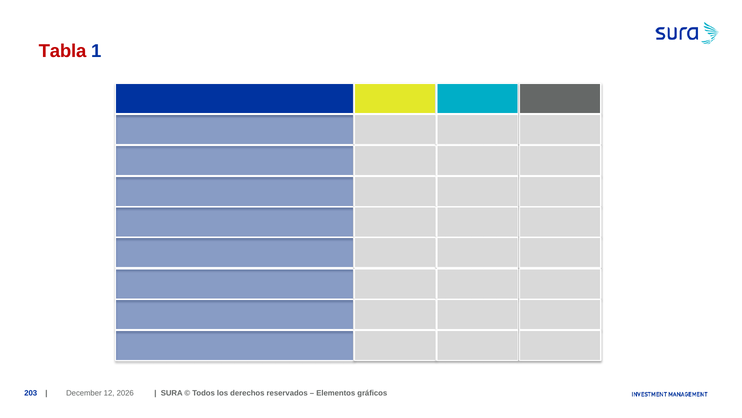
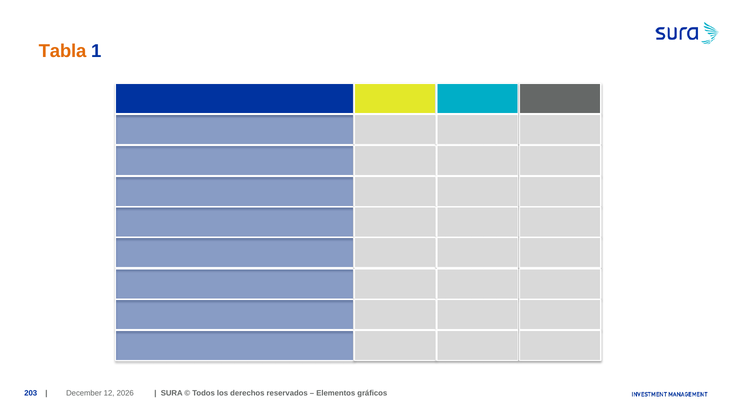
Tabla colour: red -> orange
